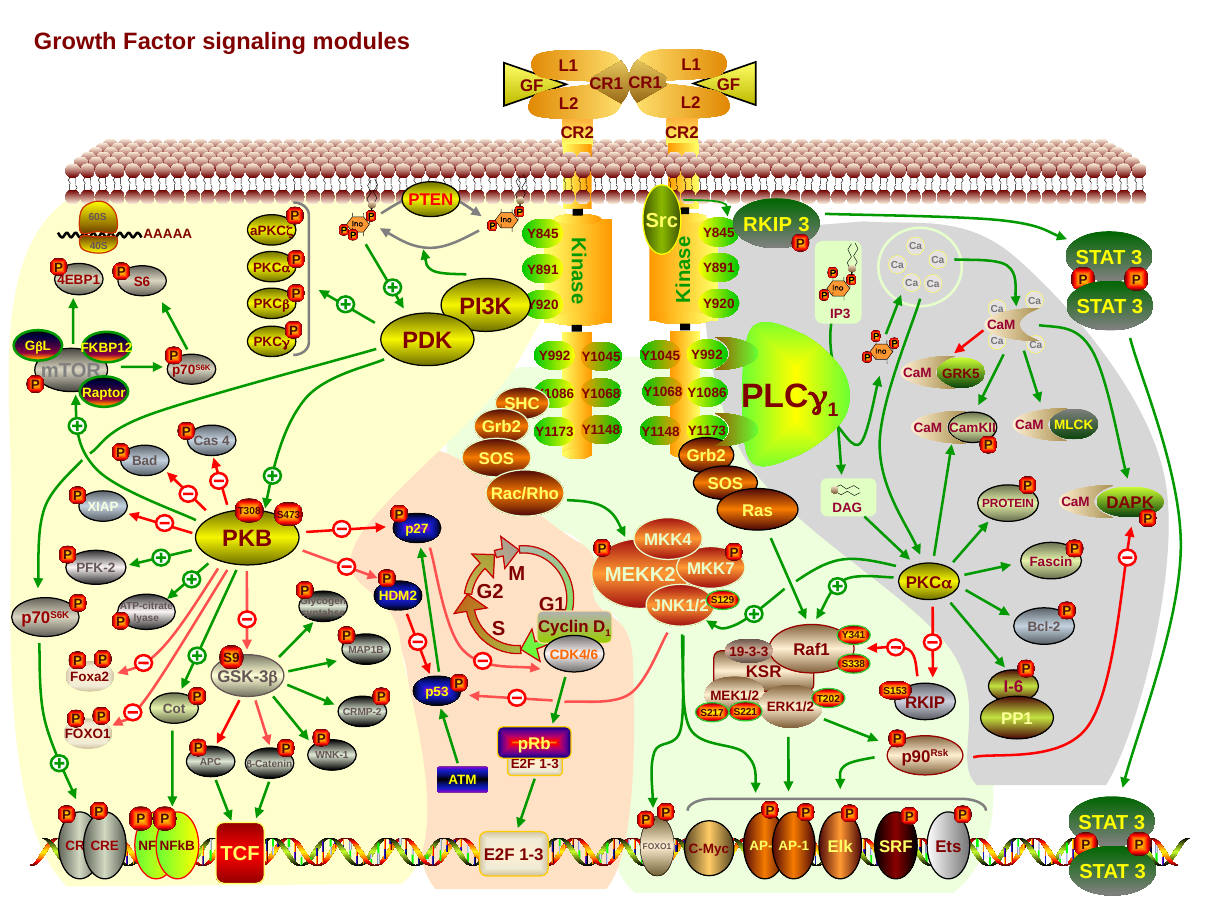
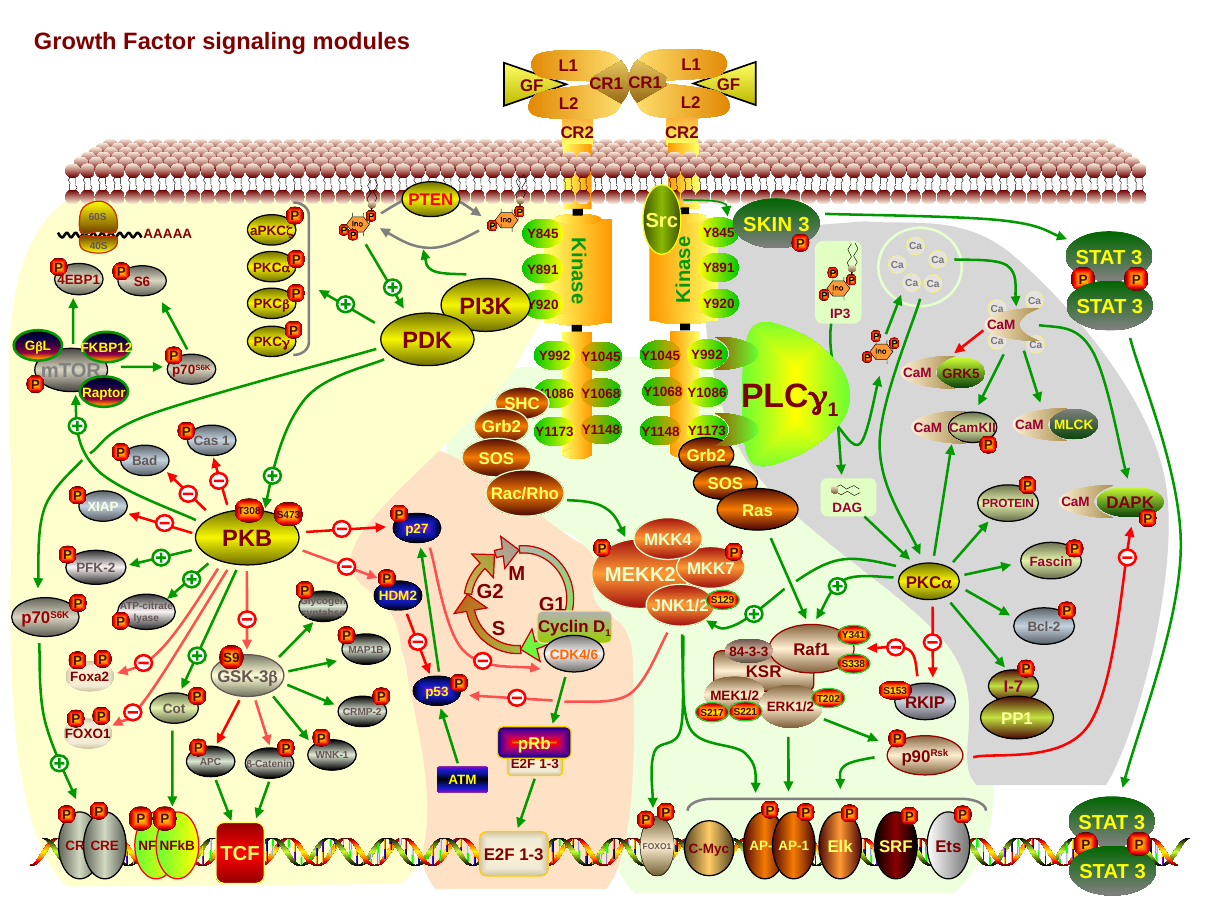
Src RKIP: RKIP -> SKIN
4 at (226, 441): 4 -> 1
19-3-3: 19-3-3 -> 84-3-3
I-6: I-6 -> I-7
